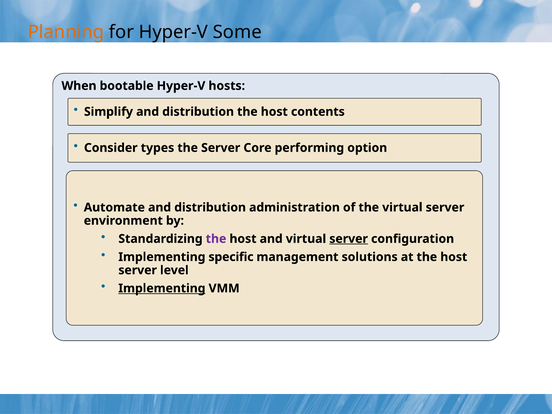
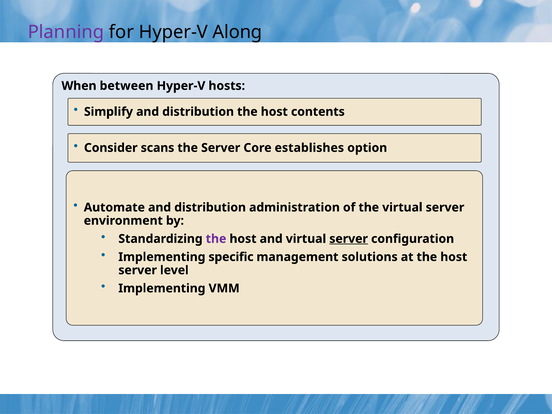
Planning colour: orange -> purple
Some: Some -> Along
bootable: bootable -> between
types: types -> scans
performing: performing -> establishes
Implementing at (162, 288) underline: present -> none
